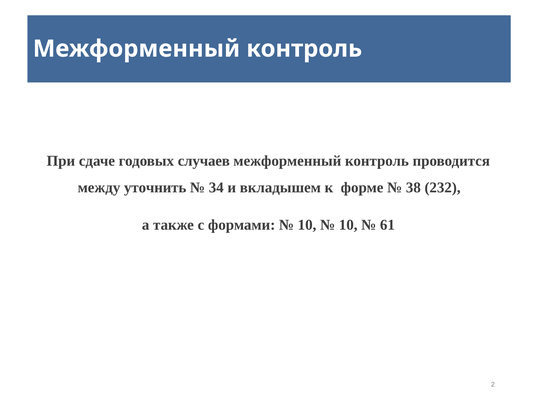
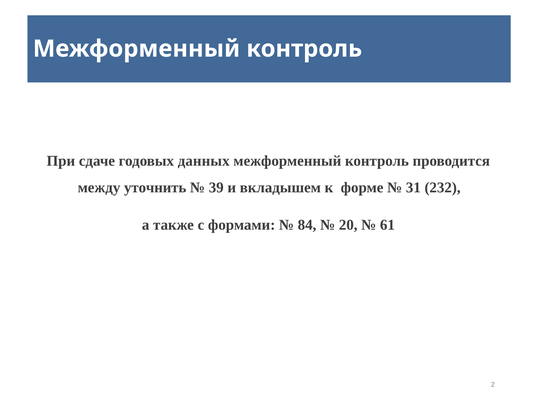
случаев: случаев -> данных
34: 34 -> 39
38: 38 -> 31
10 at (307, 225): 10 -> 84
10 at (348, 225): 10 -> 20
